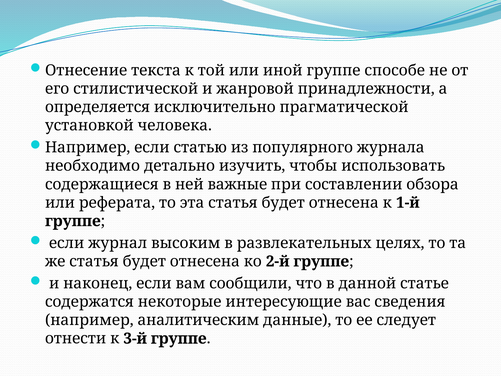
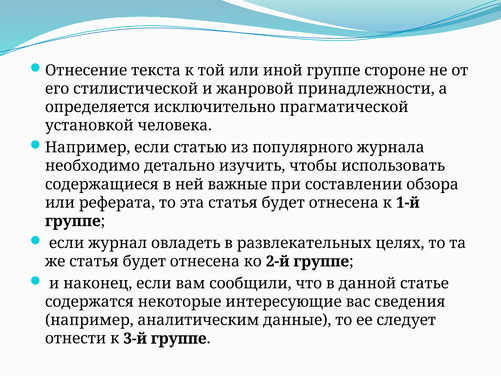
способе: способе -> стороне
высоким: высоким -> овладеть
